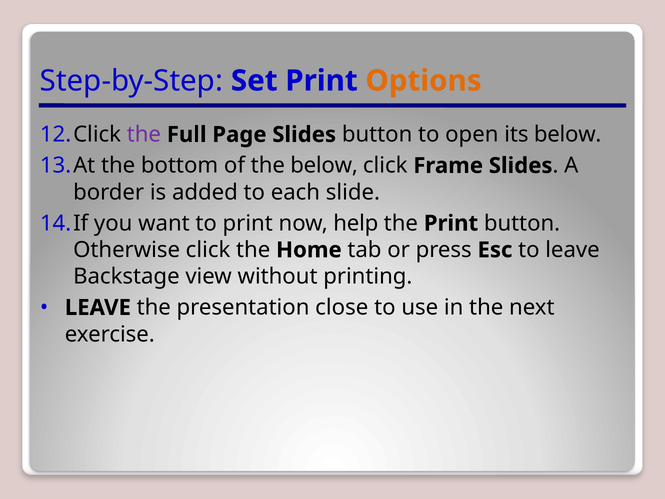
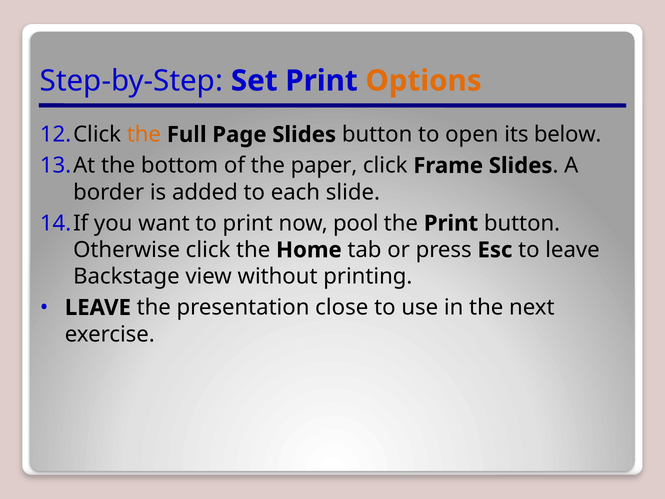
the at (144, 135) colour: purple -> orange
the below: below -> paper
help: help -> pool
